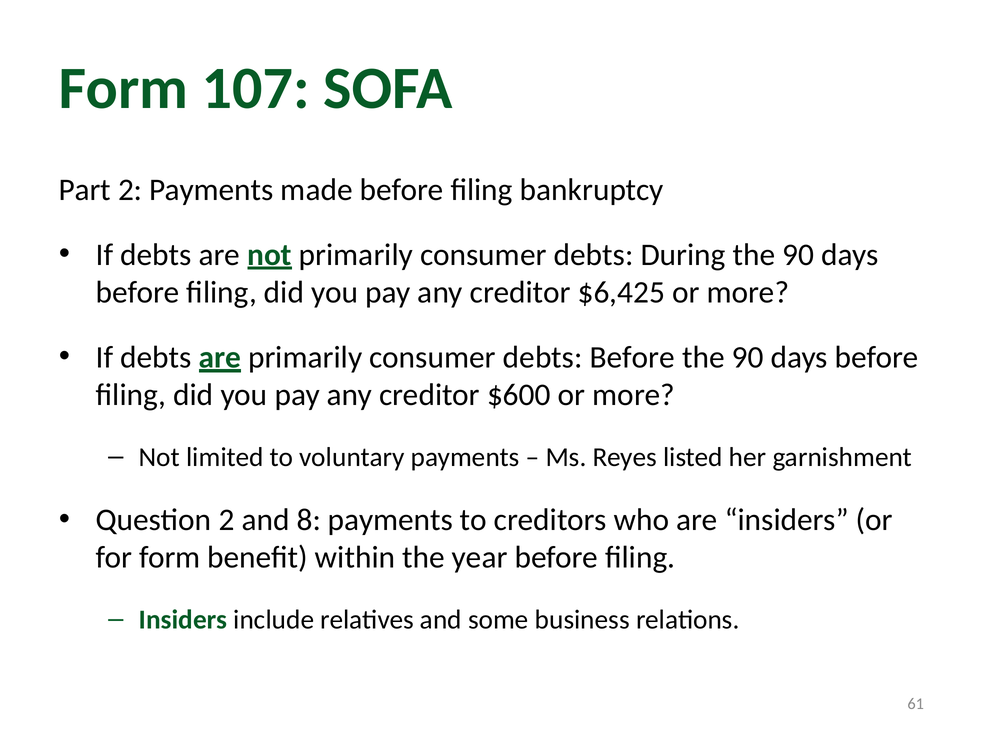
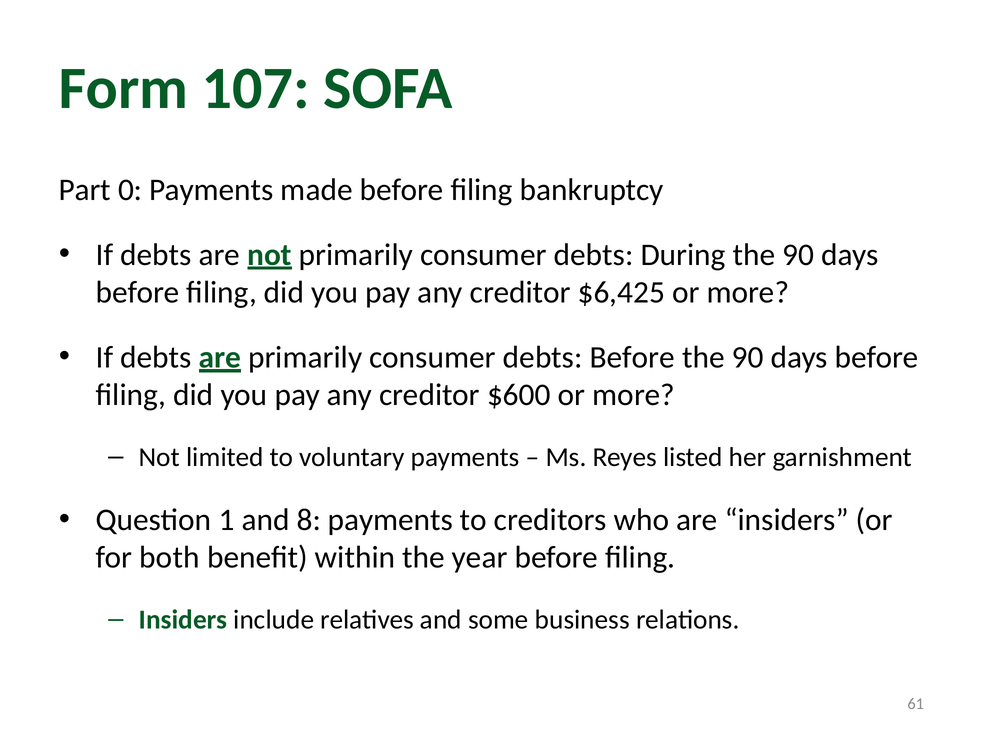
Part 2: 2 -> 0
Question 2: 2 -> 1
for form: form -> both
